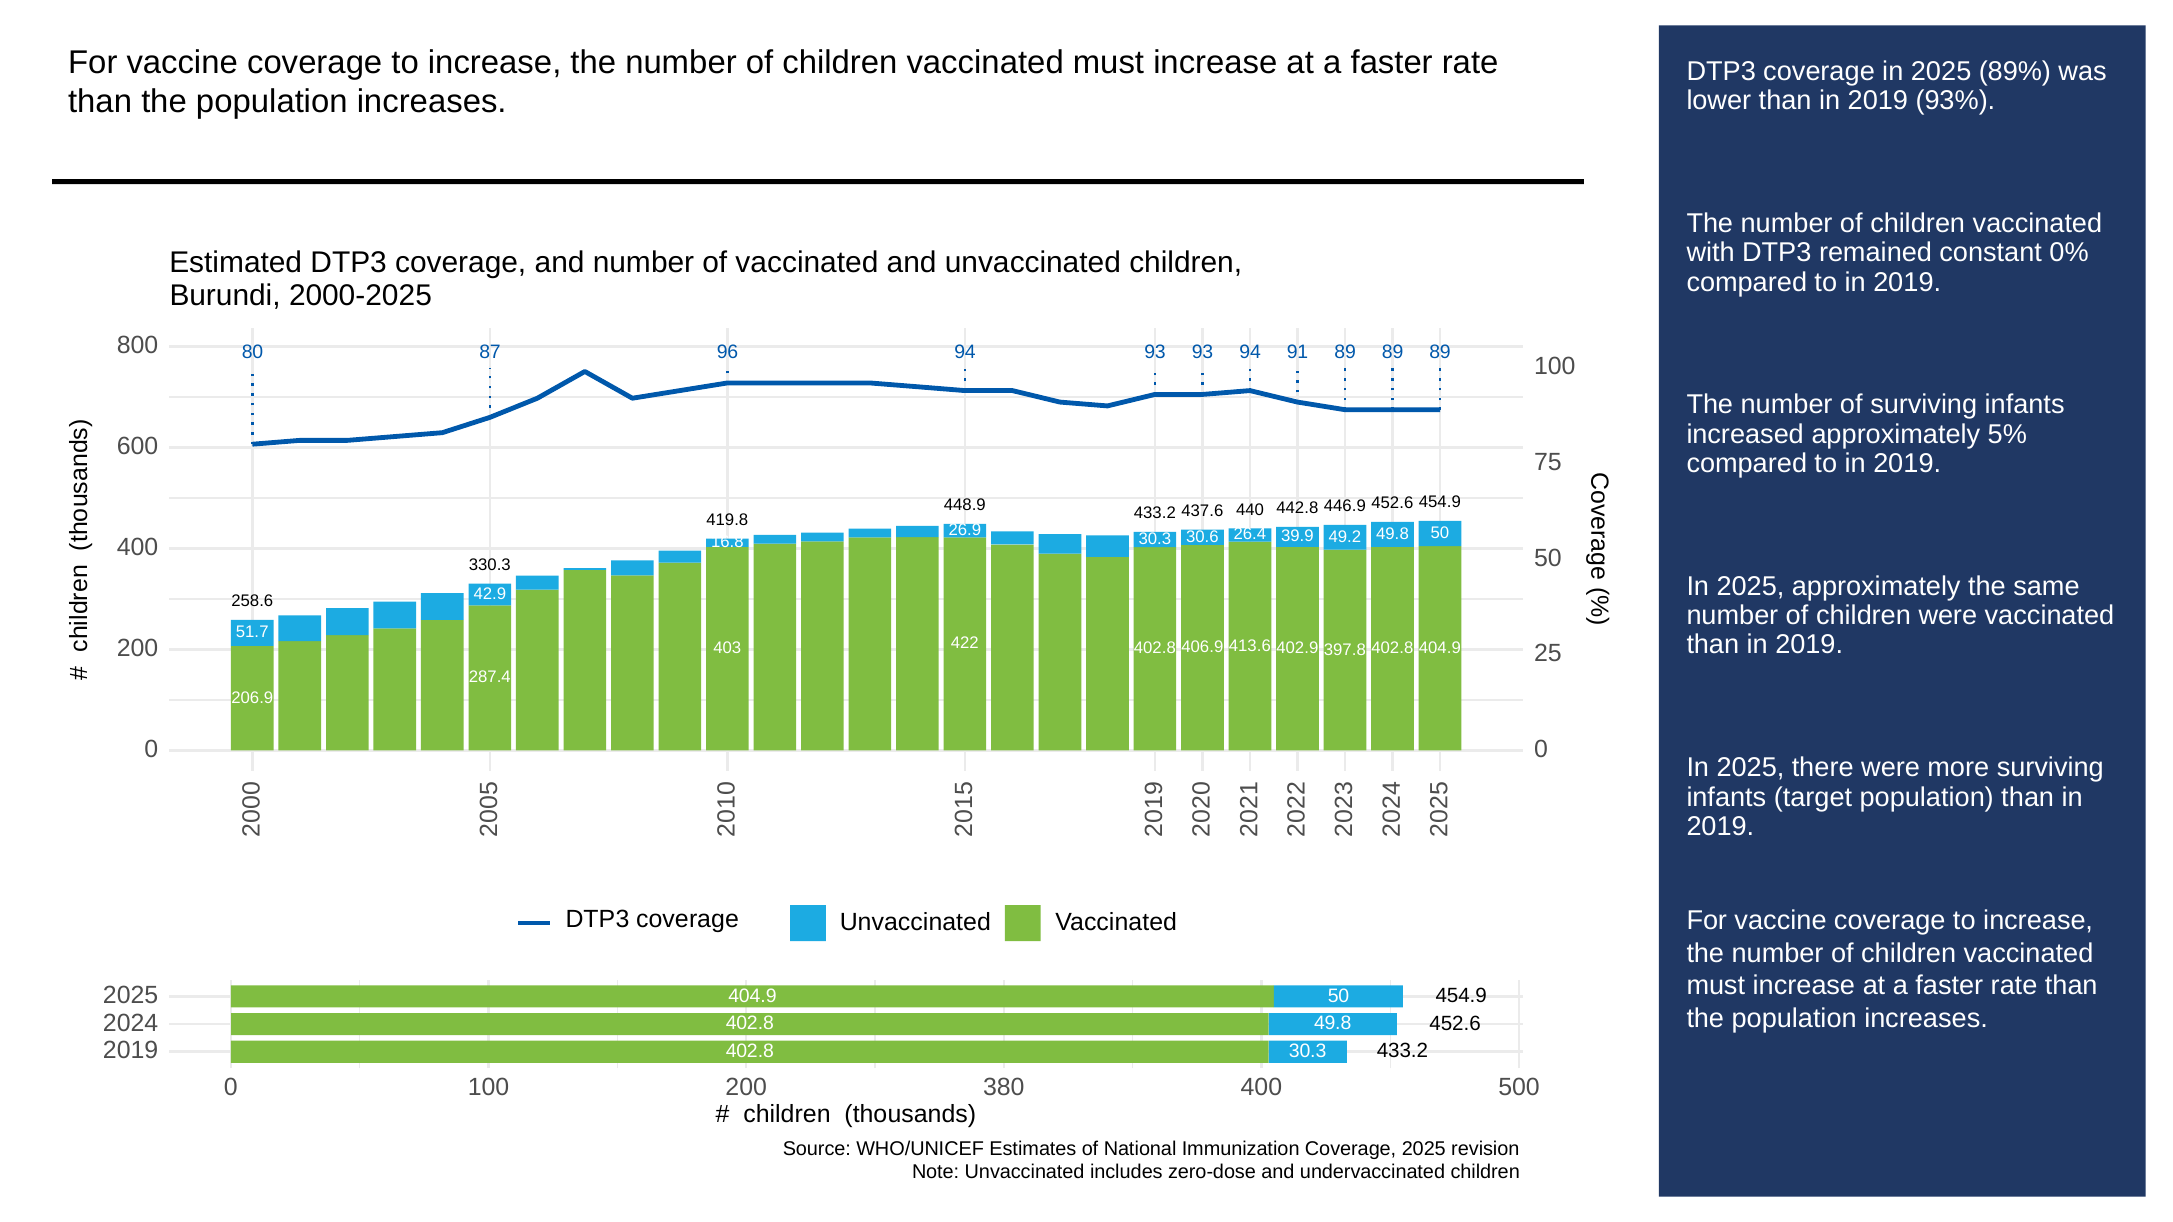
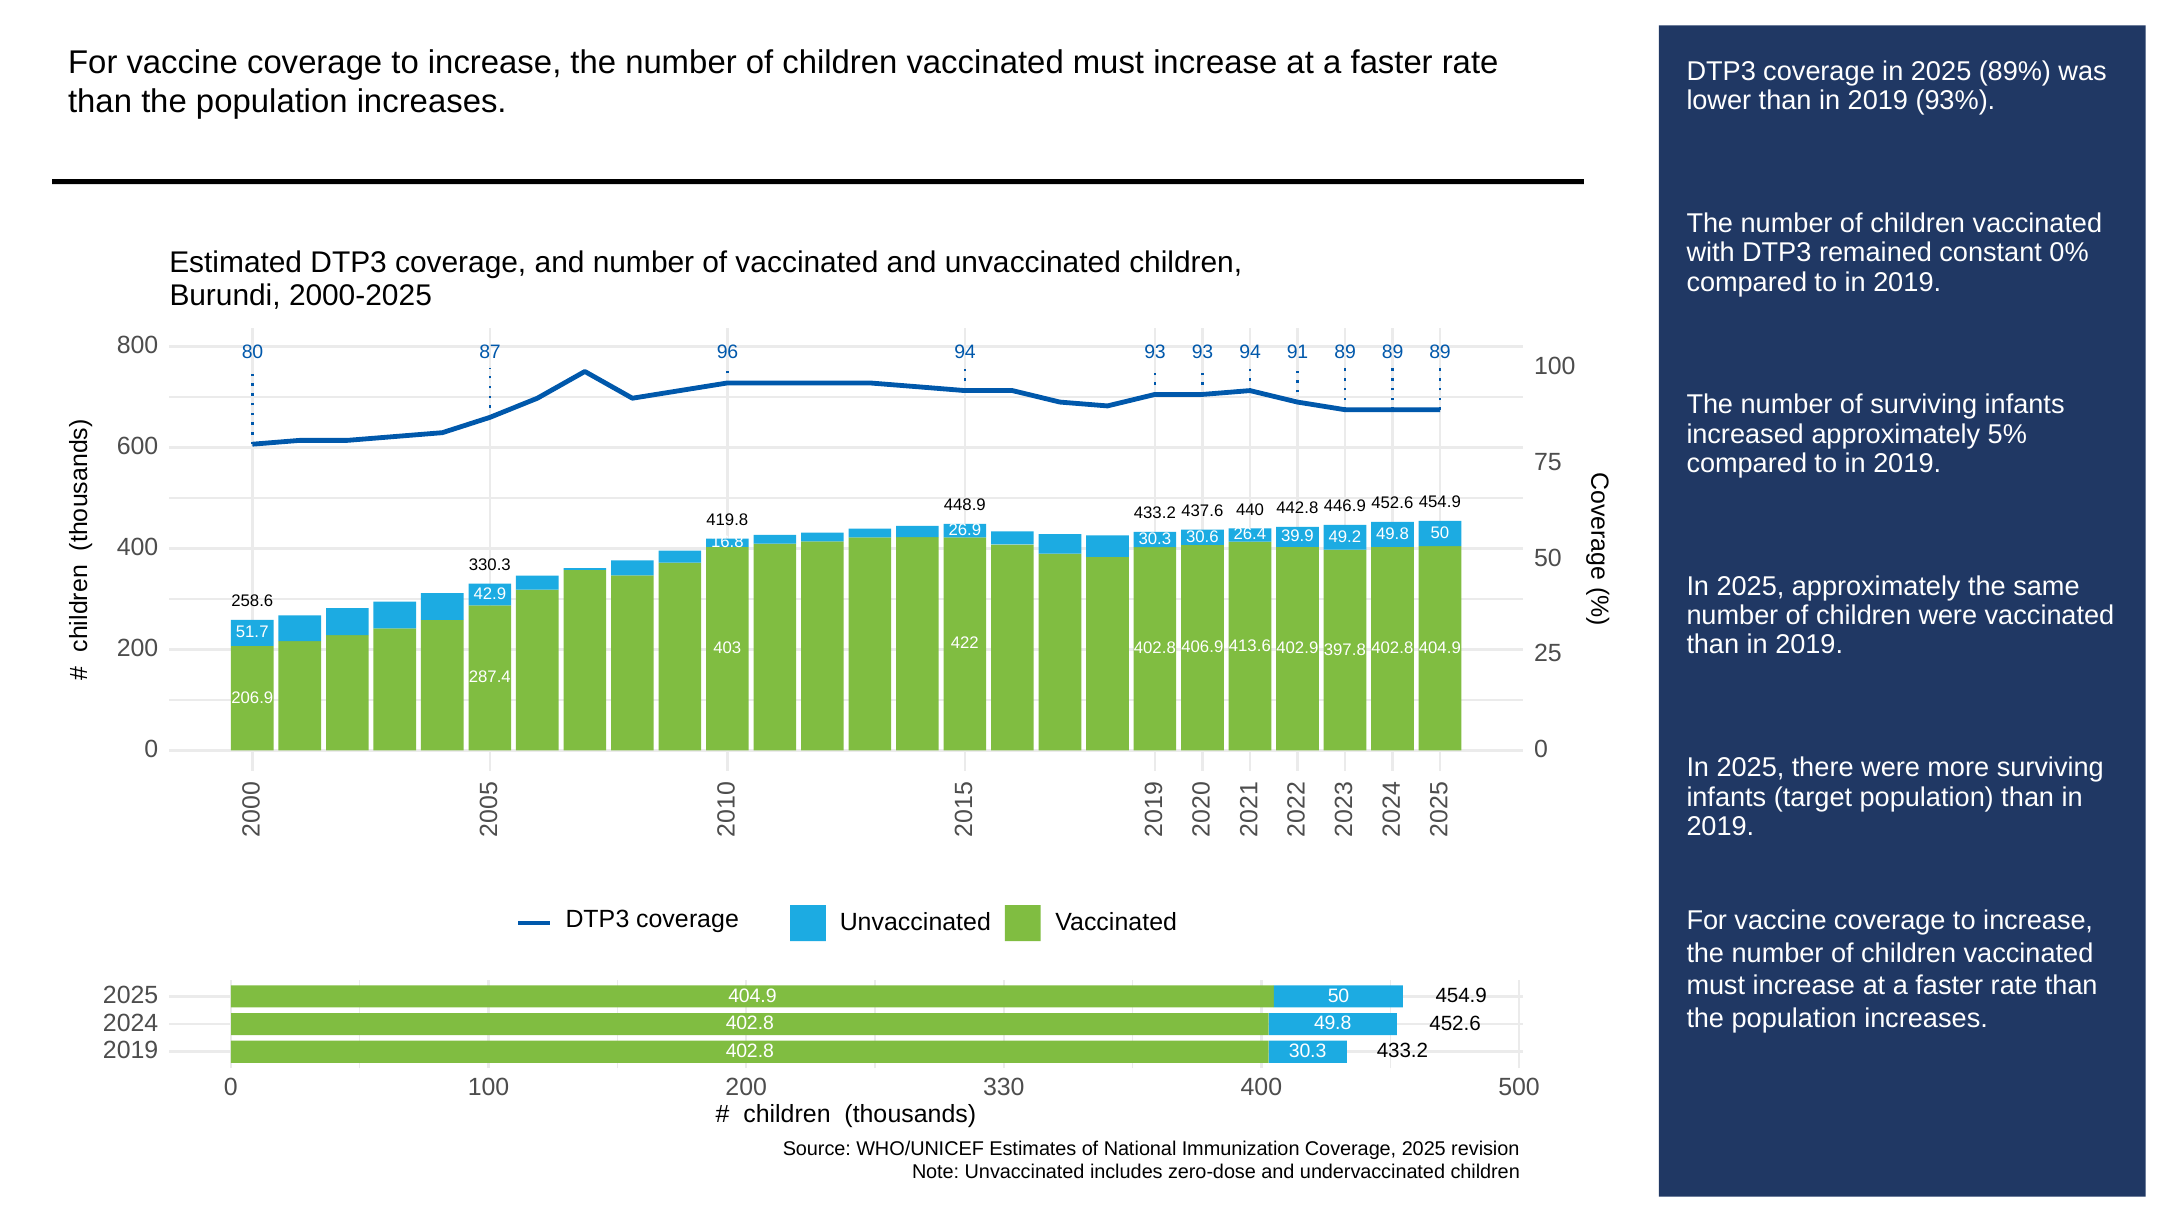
380: 380 -> 330
